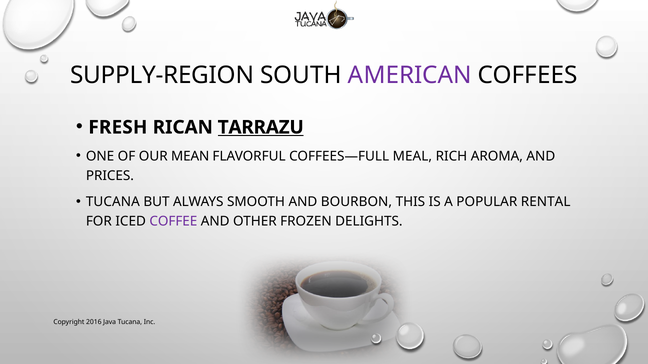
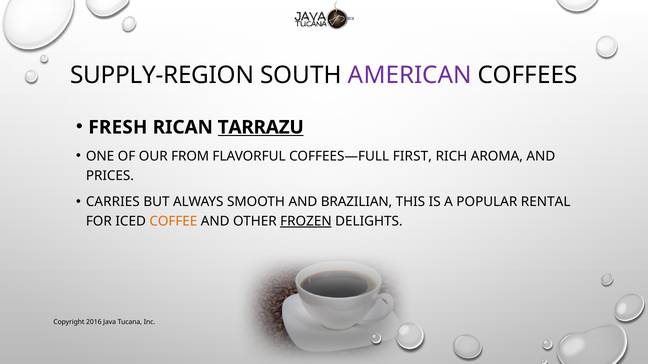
MEAN: MEAN -> FROM
MEAL: MEAL -> FIRST
TUCANA at (113, 202): TUCANA -> CARRIES
BOURBON: BOURBON -> BRAZILIAN
COFFEE colour: purple -> orange
FROZEN underline: none -> present
